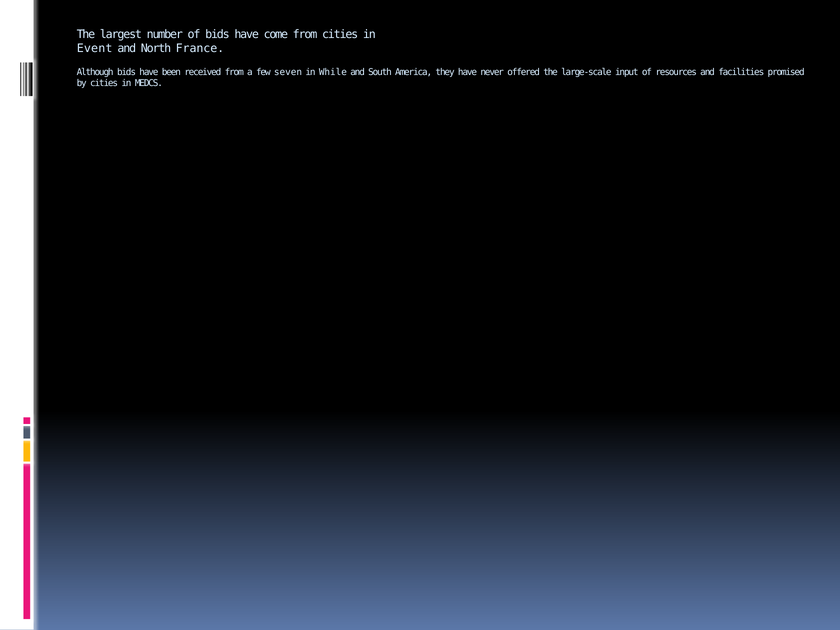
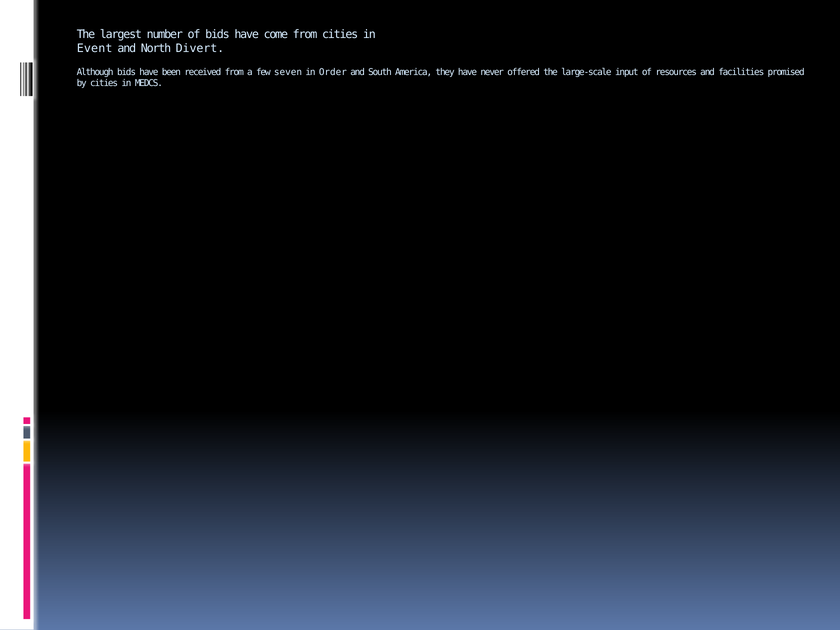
France: France -> Divert
While: While -> Order
